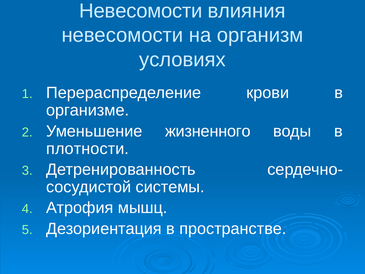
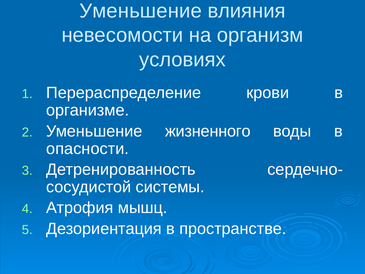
Невесомости at (141, 11): Невесомости -> Уменьшение
плотности: плотности -> опасности
